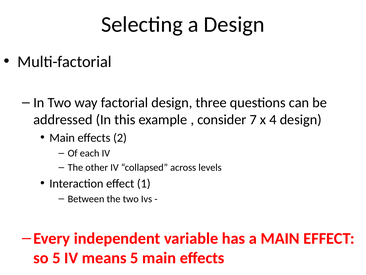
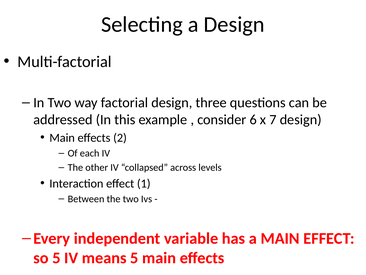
7: 7 -> 6
4: 4 -> 7
